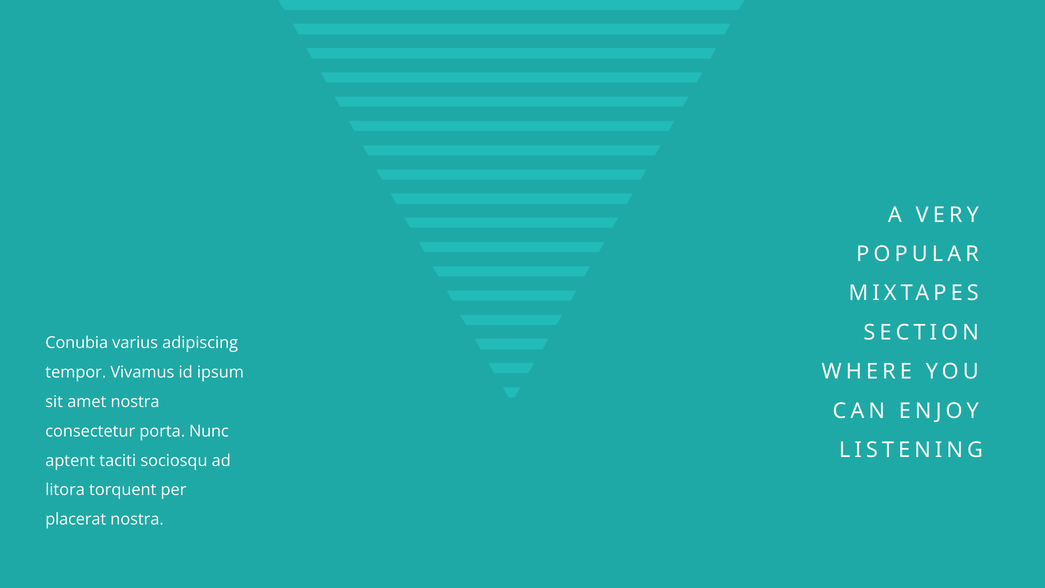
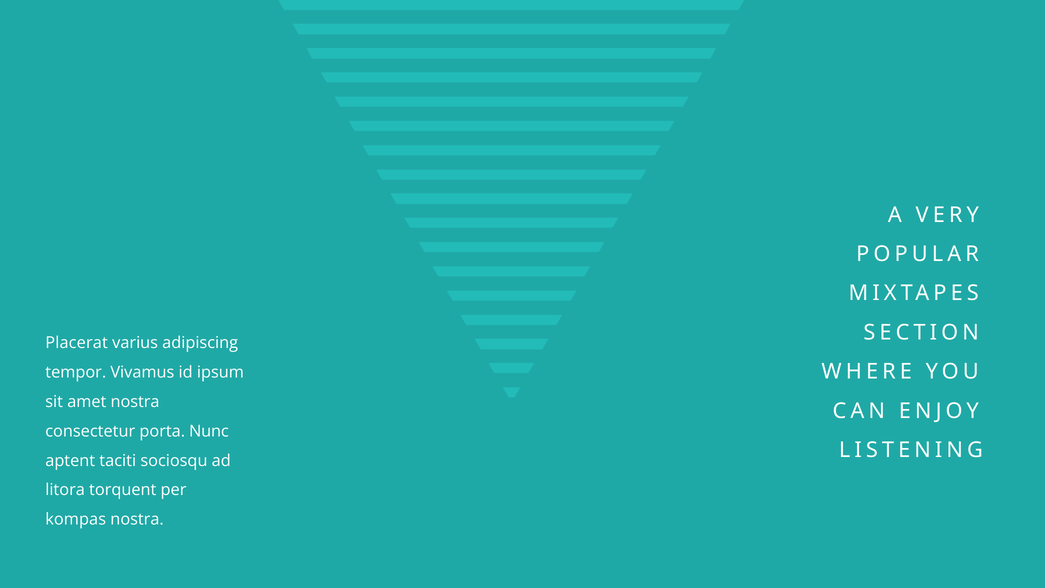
Conubia: Conubia -> Placerat
placerat: placerat -> kompas
